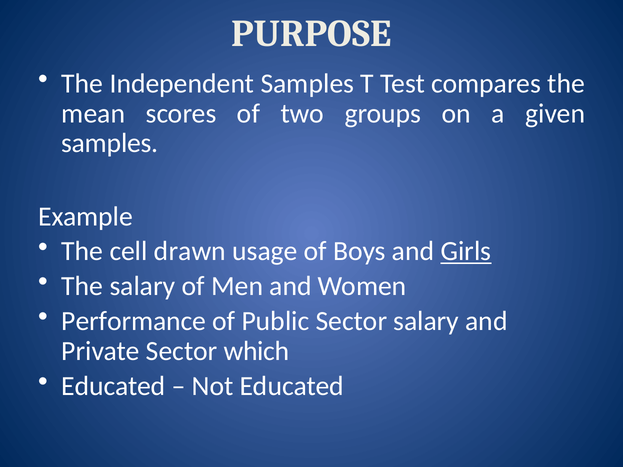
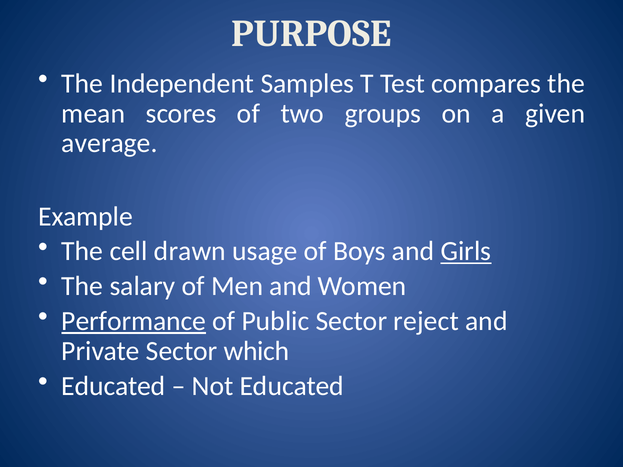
samples at (110, 143): samples -> average
Performance underline: none -> present
Sector salary: salary -> reject
